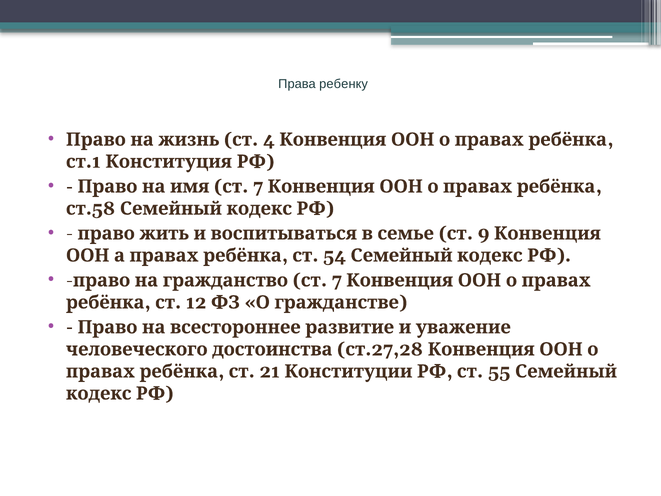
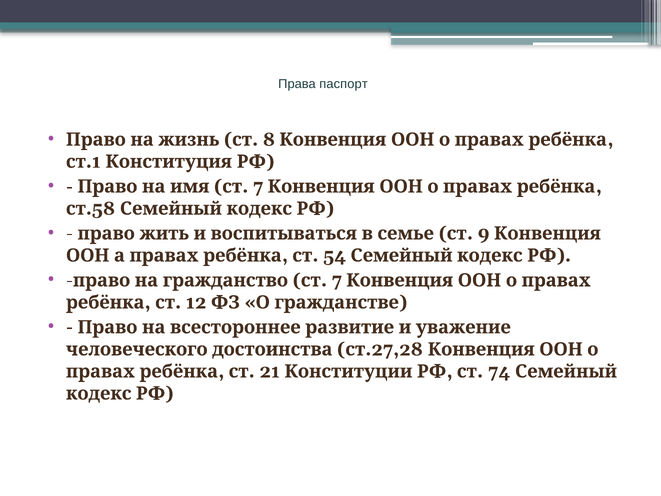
ребенку: ребенку -> паспорт
4: 4 -> 8
55: 55 -> 74
